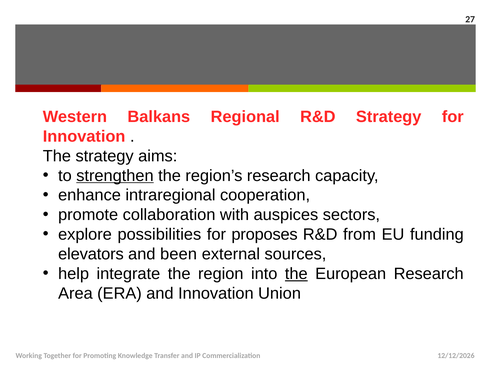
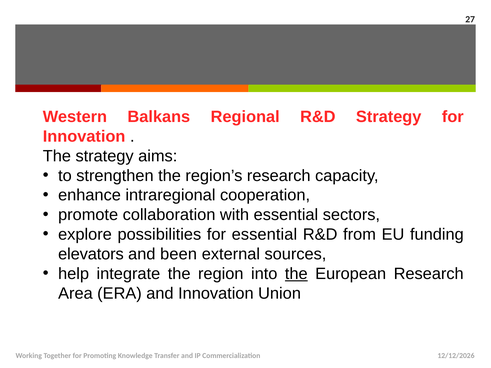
strengthen underline: present -> none
with auspices: auspices -> essential
for proposes: proposes -> essential
